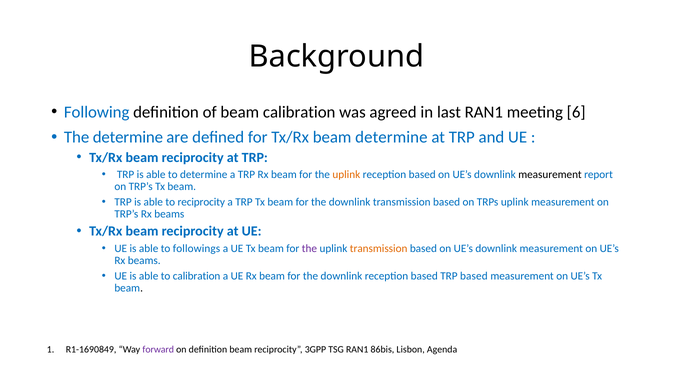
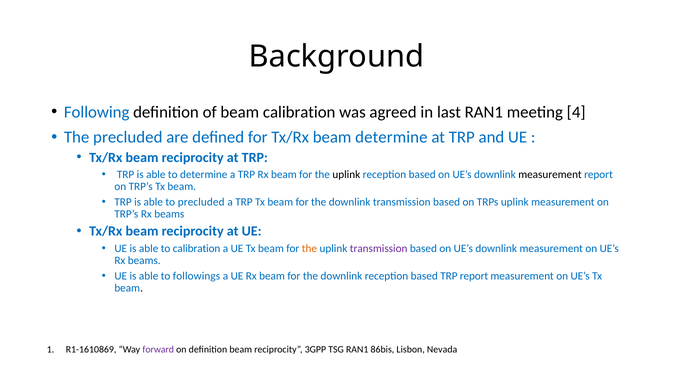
6: 6 -> 4
The determine: determine -> precluded
uplink at (346, 175) colour: orange -> black
to reciprocity: reciprocity -> precluded
to followings: followings -> calibration
the at (309, 249) colour: purple -> orange
transmission at (379, 249) colour: orange -> purple
to calibration: calibration -> followings
TRP based: based -> report
R1-1690849: R1-1690849 -> R1-1610869
Agenda: Agenda -> Nevada
